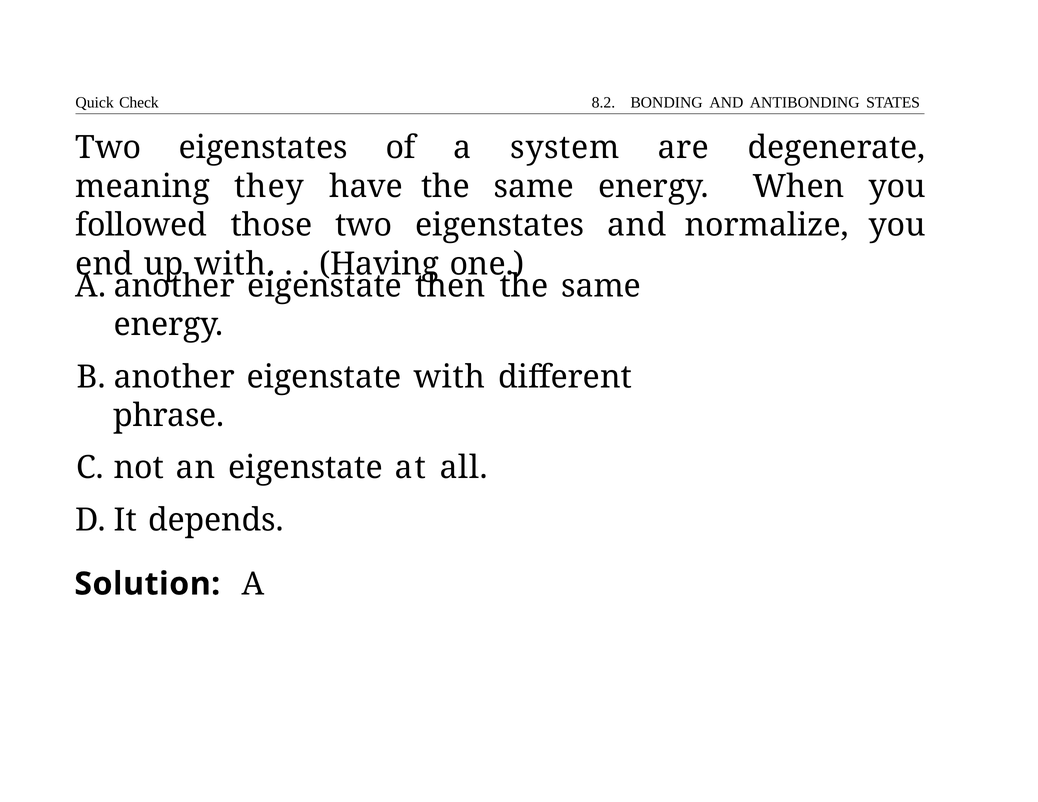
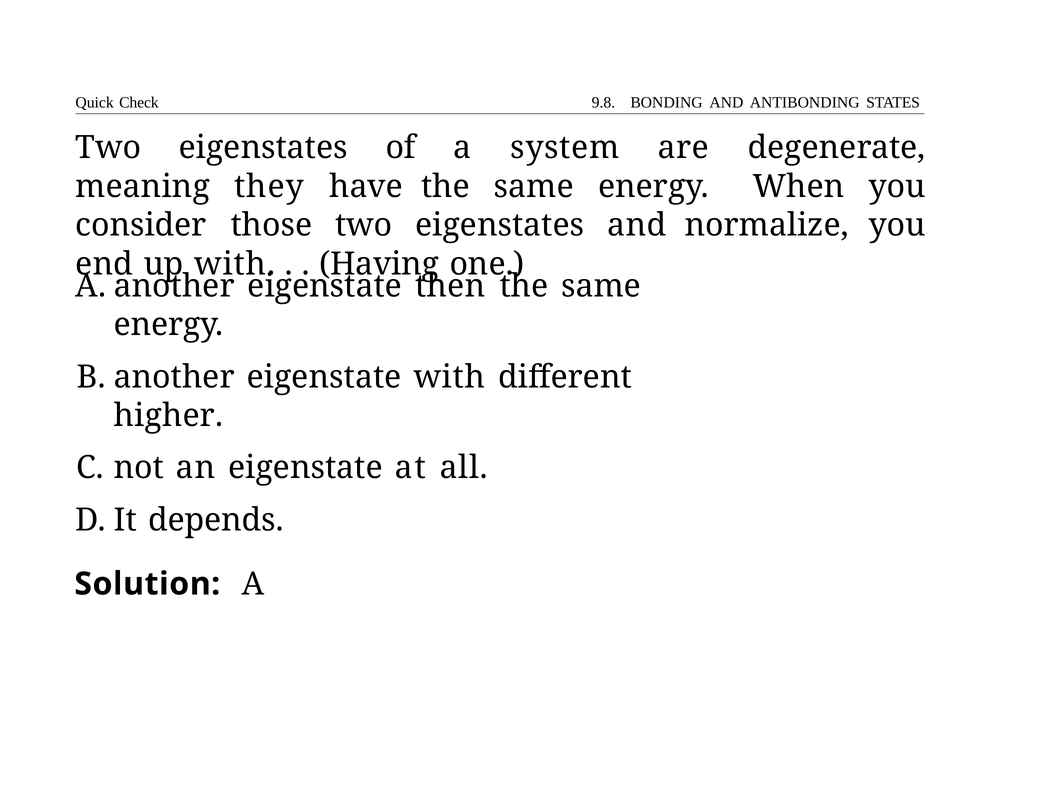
8.2: 8.2 -> 9.8
followed: followed -> consider
phrase: phrase -> higher
